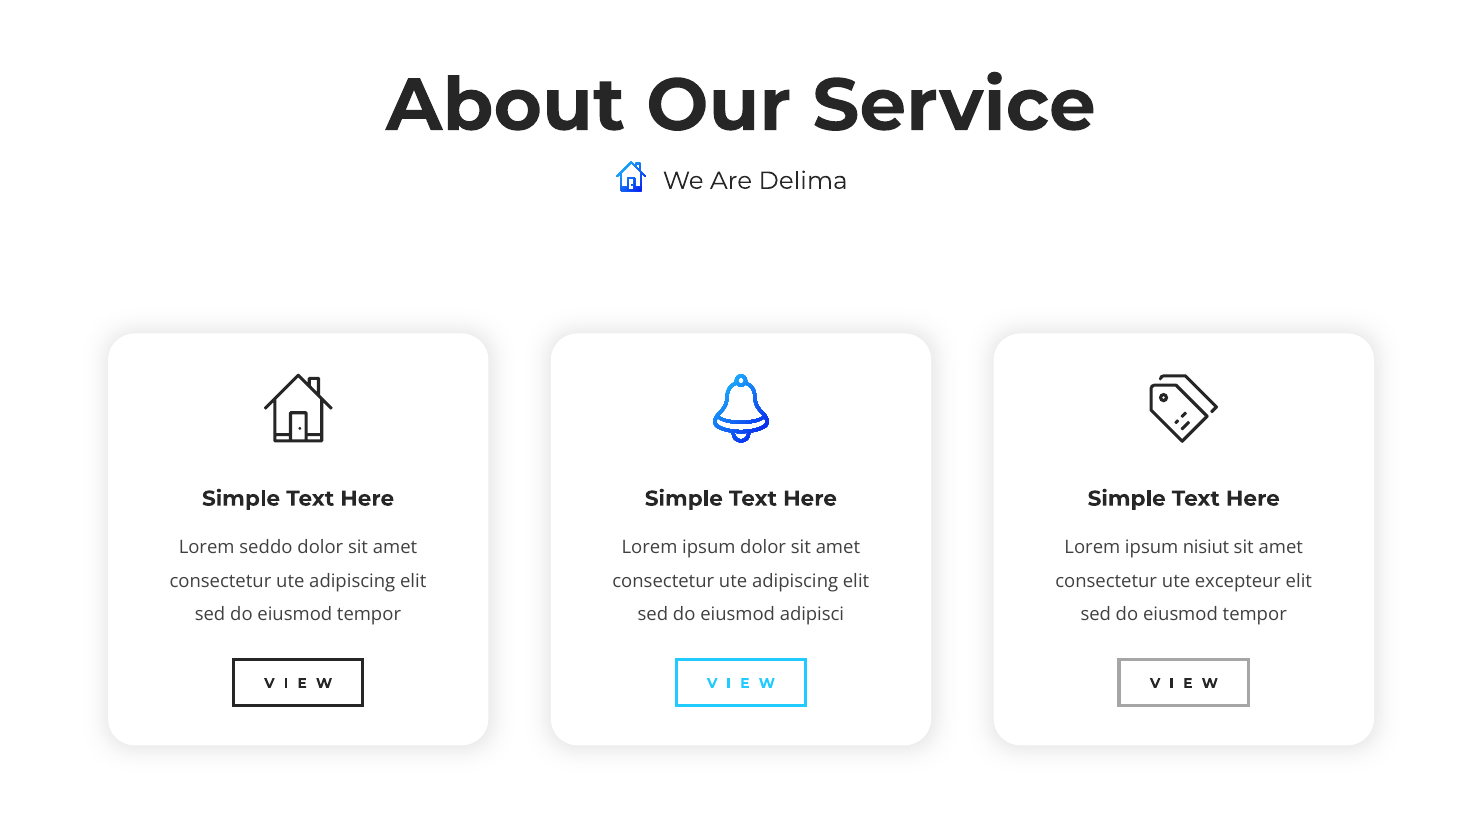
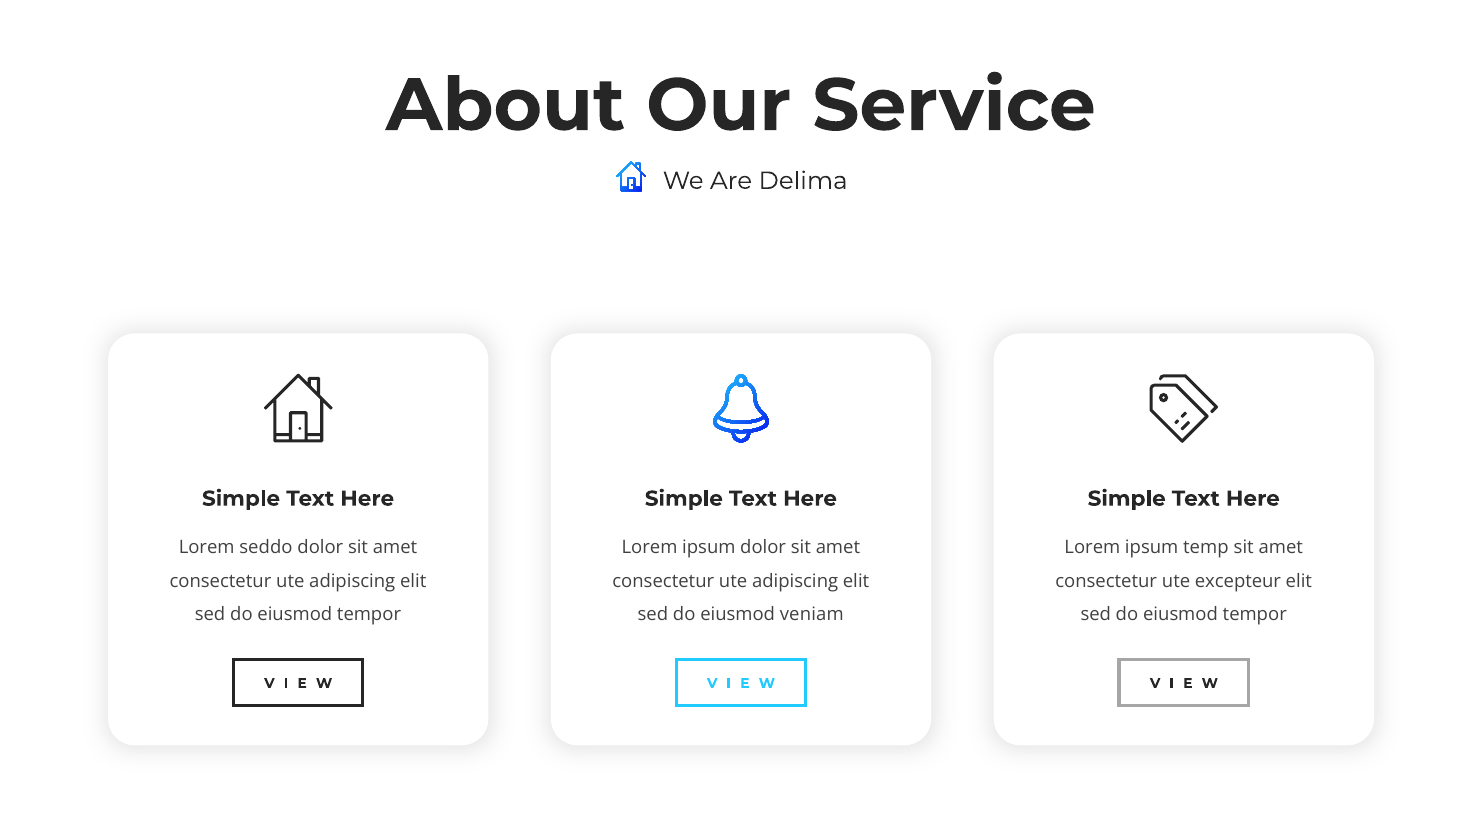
nisiut: nisiut -> temp
adipisci: adipisci -> veniam
